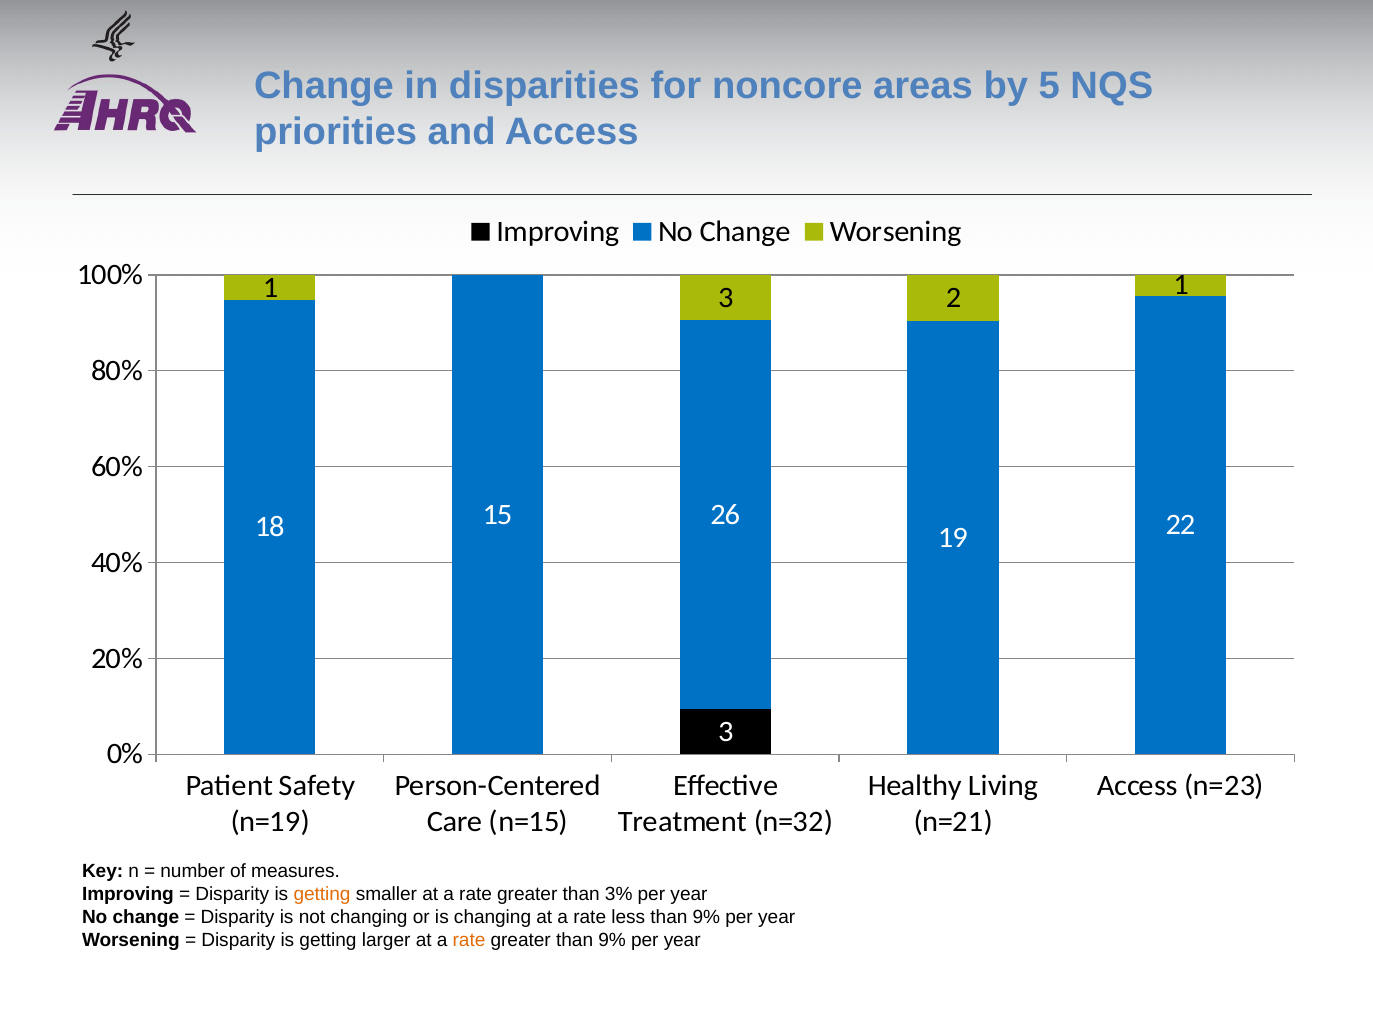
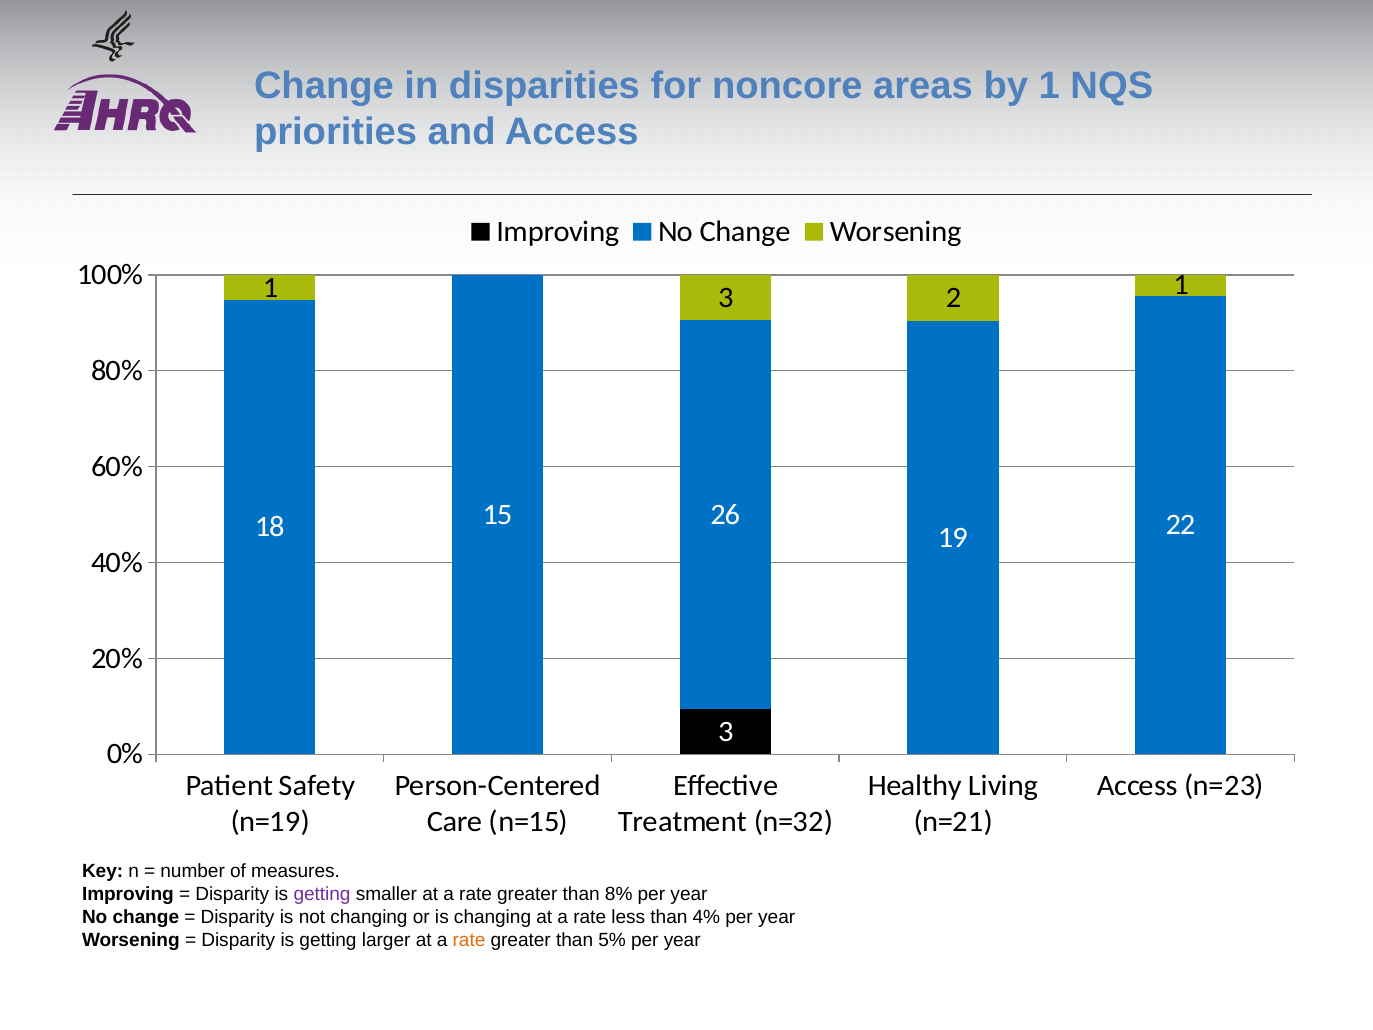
by 5: 5 -> 1
getting at (322, 894) colour: orange -> purple
3%: 3% -> 8%
less than 9%: 9% -> 4%
greater than 9%: 9% -> 5%
